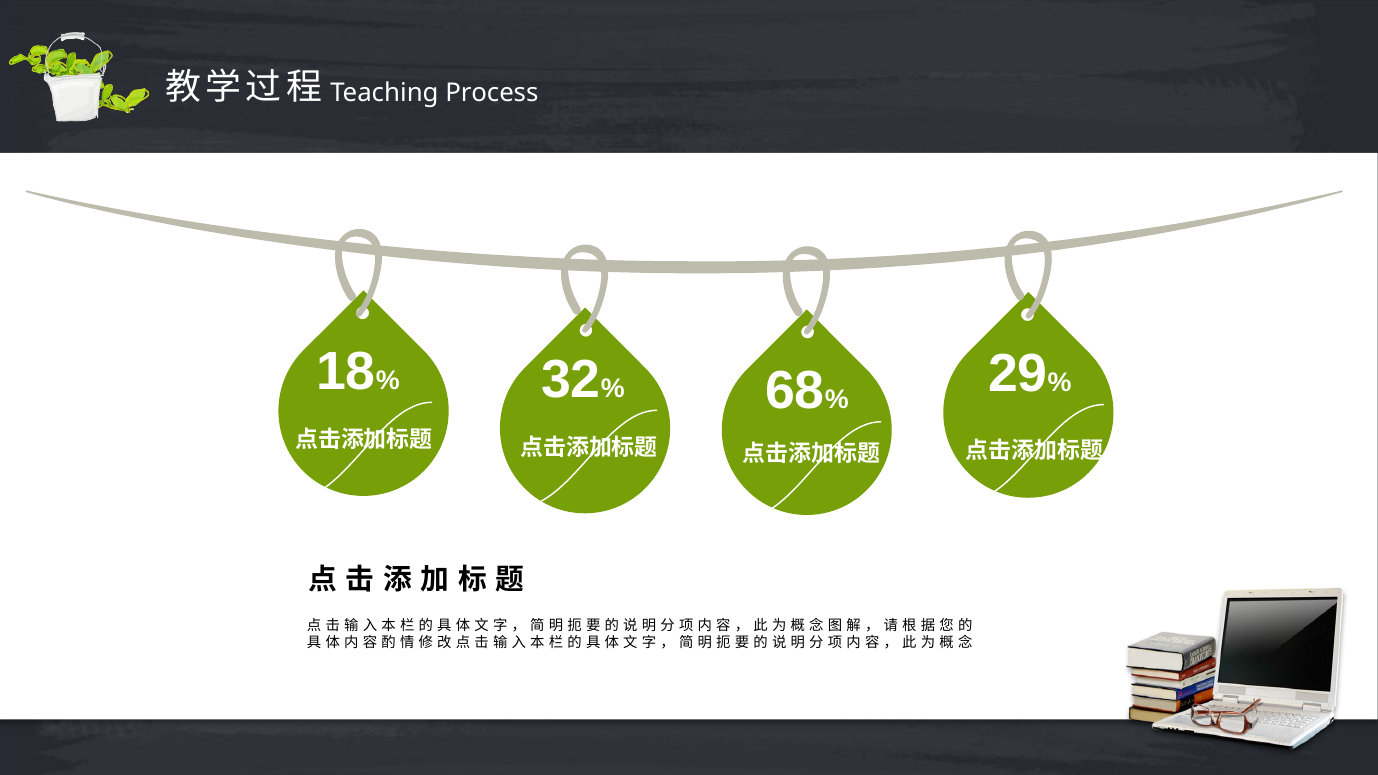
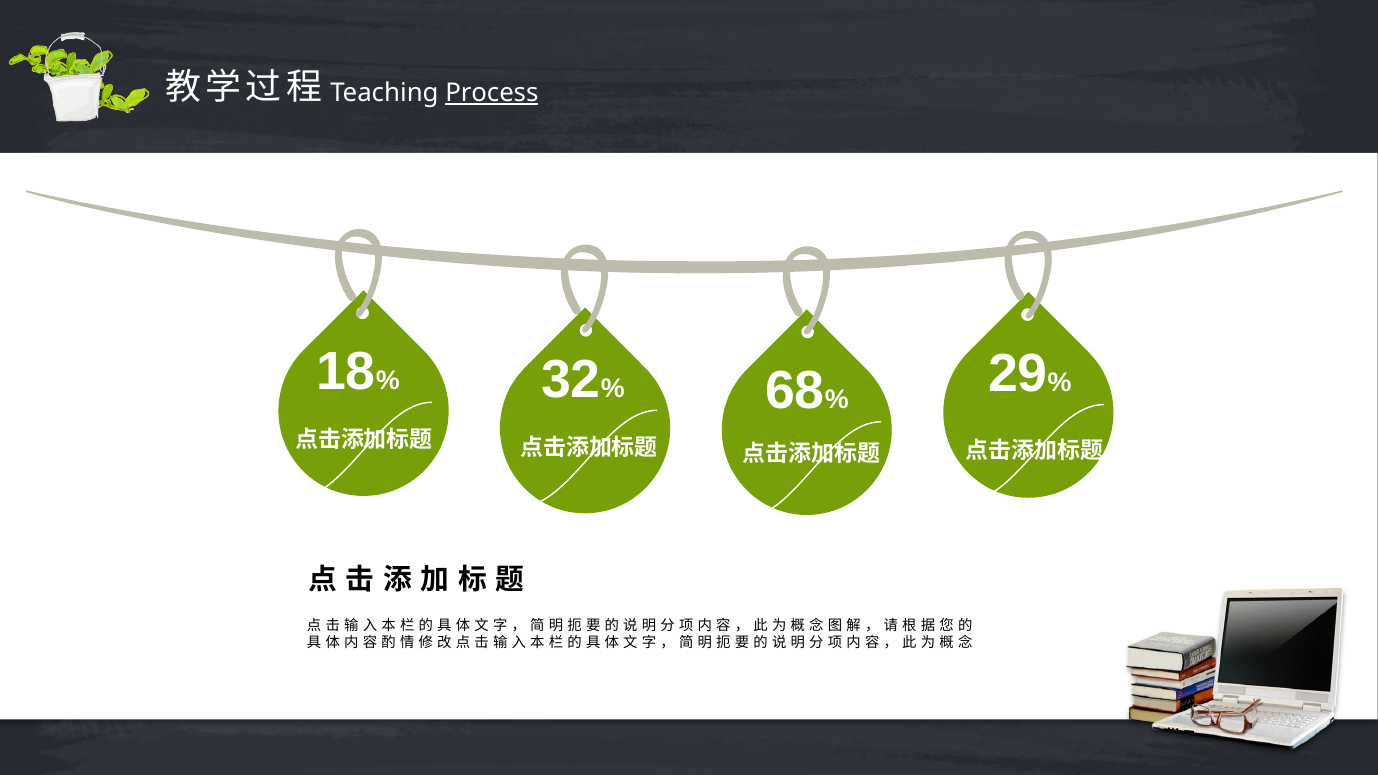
Process underline: none -> present
